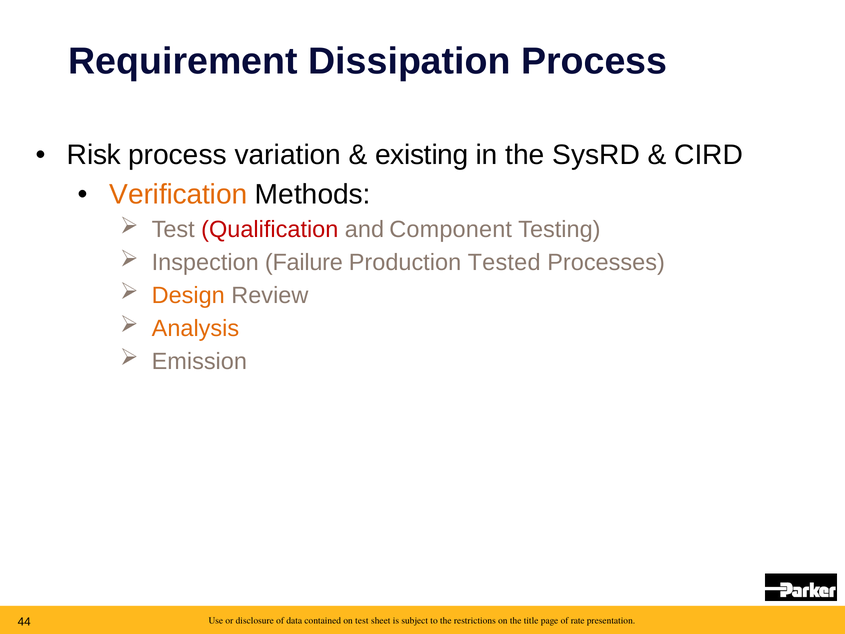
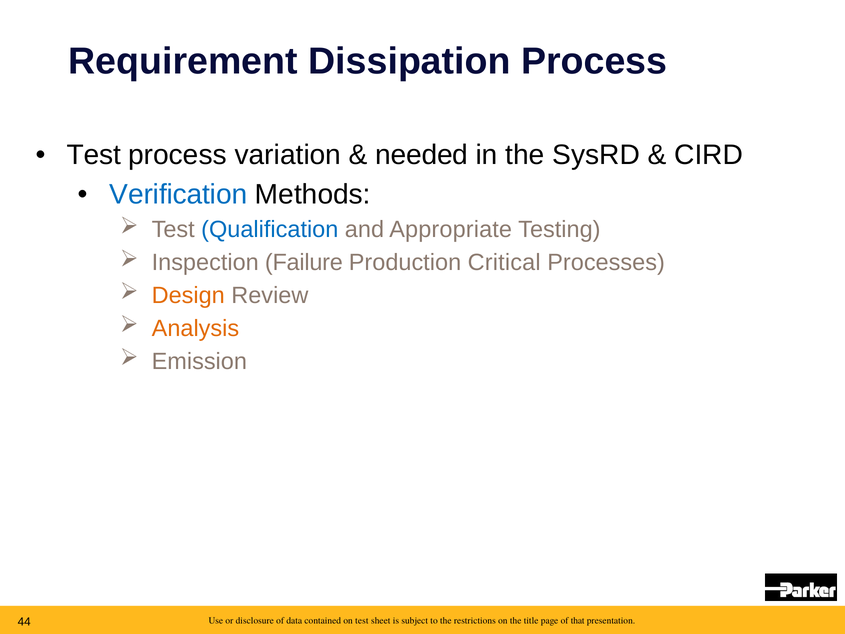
Risk at (94, 155): Risk -> Test
existing: existing -> needed
Verification colour: orange -> blue
Qualification colour: red -> blue
Component: Component -> Appropriate
Tested: Tested -> Critical
rate: rate -> that
